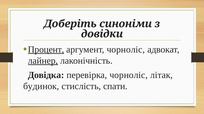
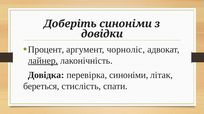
Процент underline: present -> none
перевірка чорноліс: чорноліс -> синоніми
будинок: будинок -> береться
